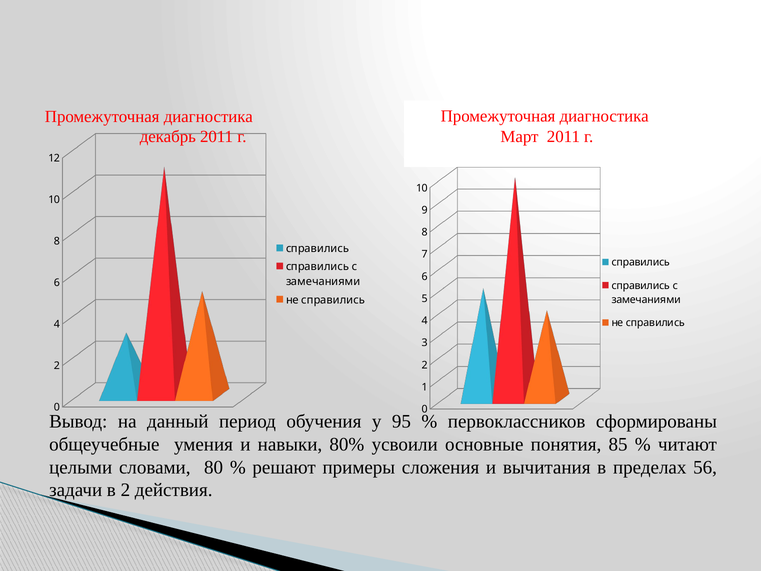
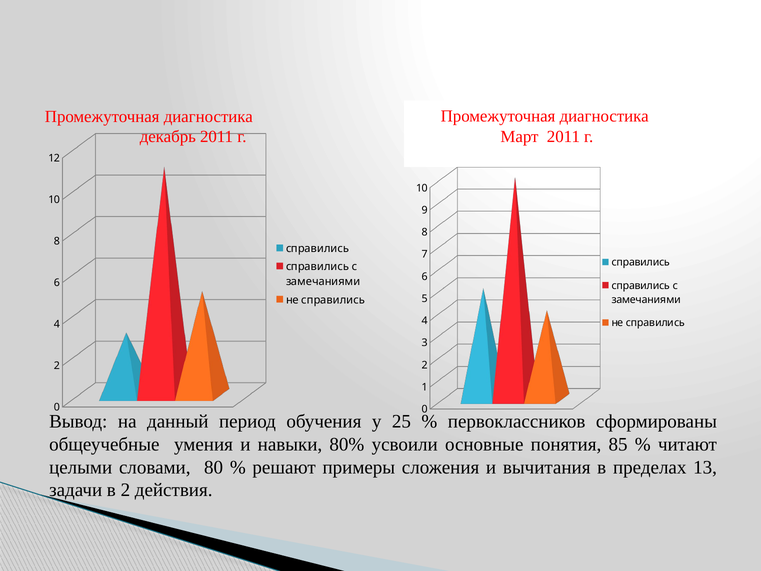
95: 95 -> 25
56: 56 -> 13
